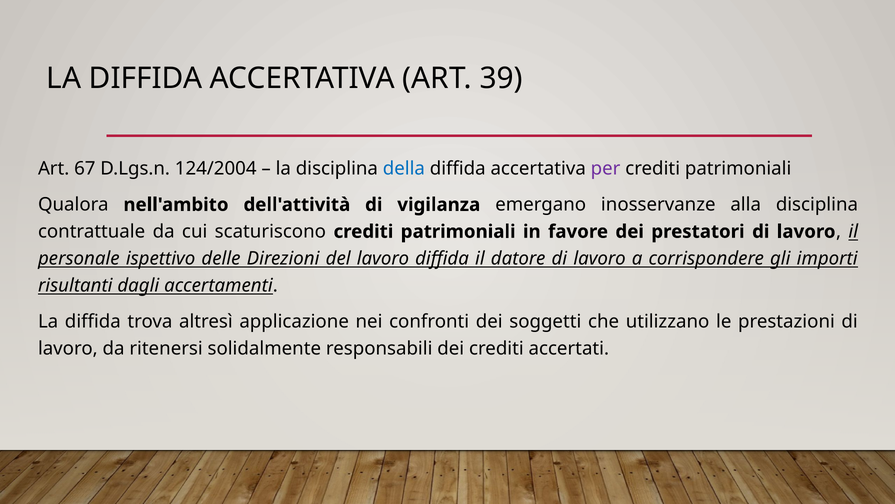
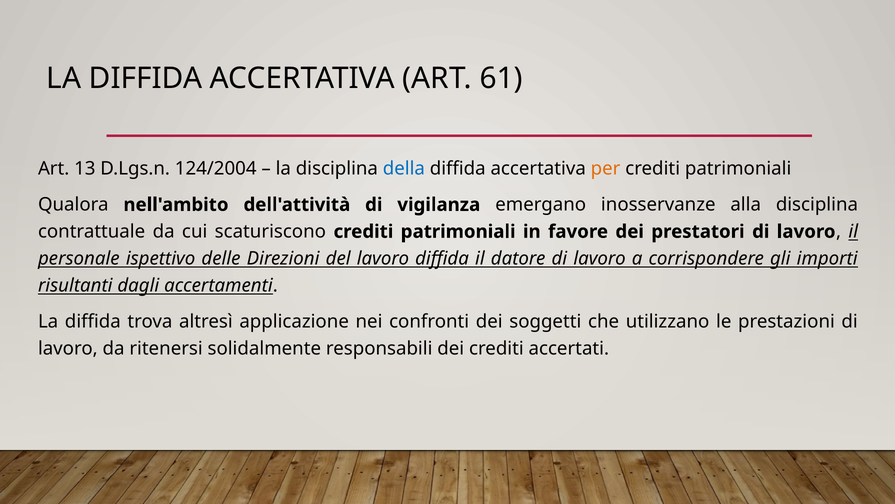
39: 39 -> 61
67: 67 -> 13
per colour: purple -> orange
